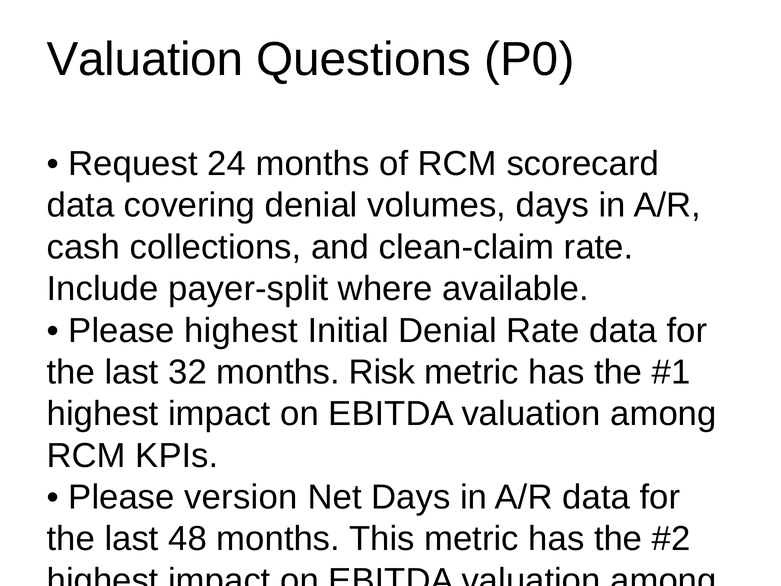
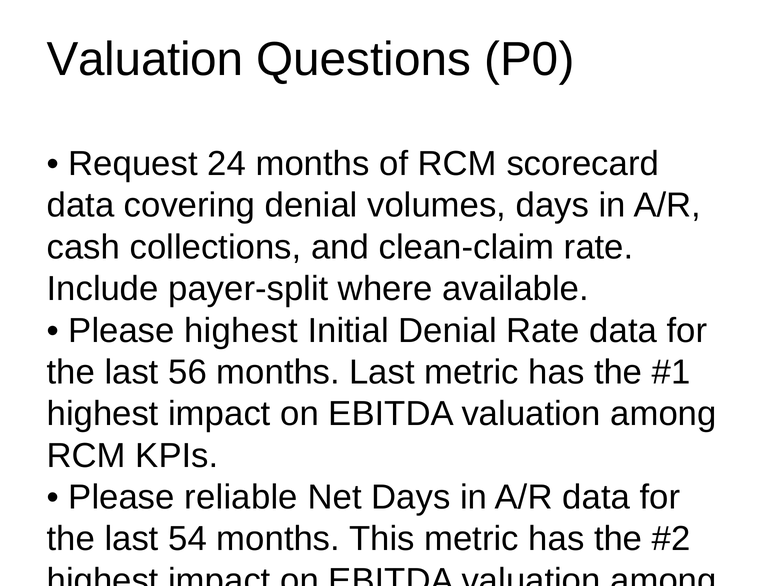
32: 32 -> 56
months Risk: Risk -> Last
version: version -> reliable
48: 48 -> 54
